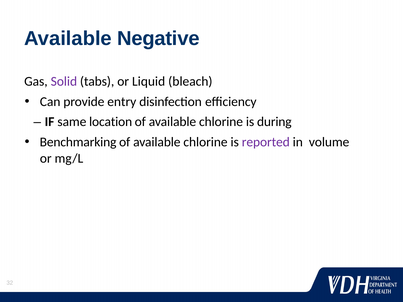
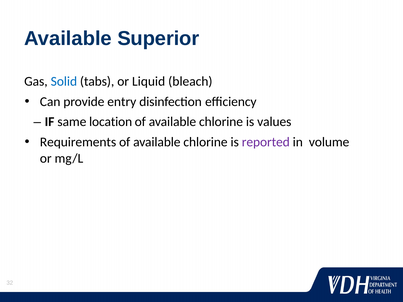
Negative: Negative -> Superior
Solid colour: purple -> blue
during: during -> values
Benchmarking: Benchmarking -> Requirements
